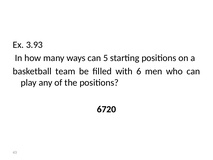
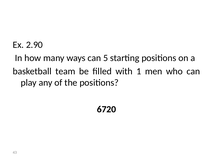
3.93: 3.93 -> 2.90
6: 6 -> 1
